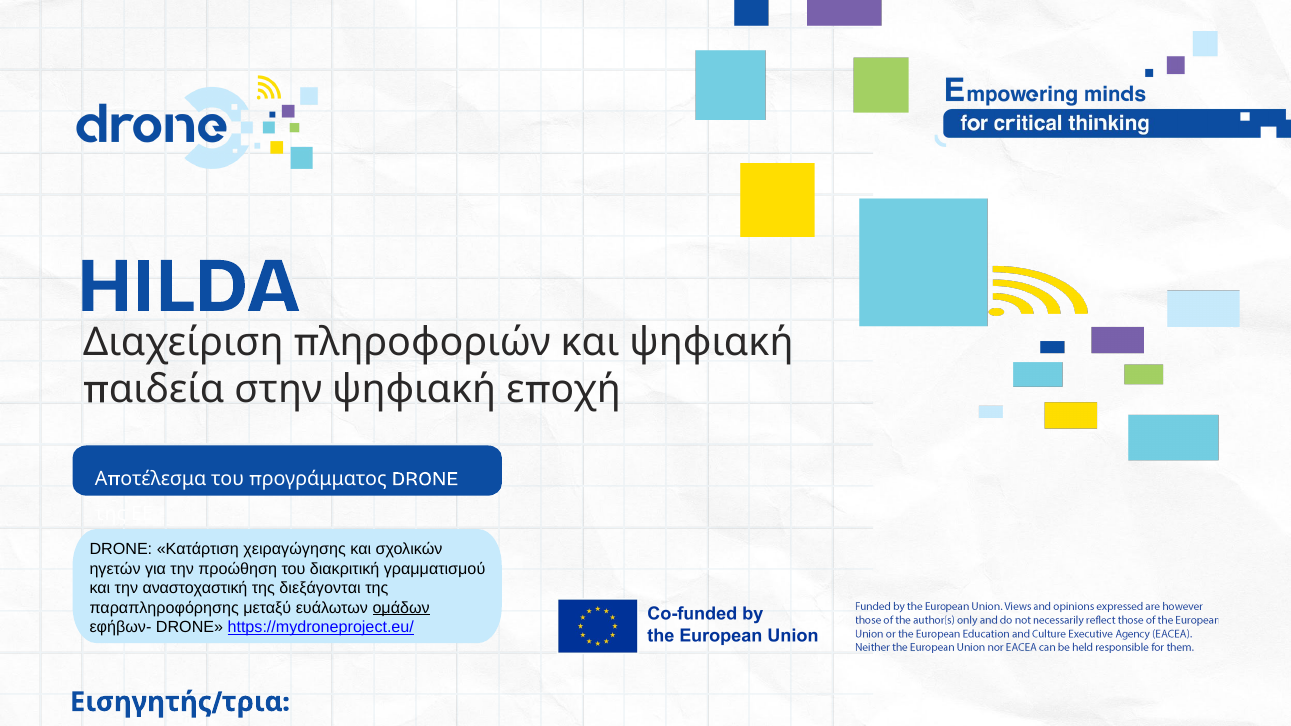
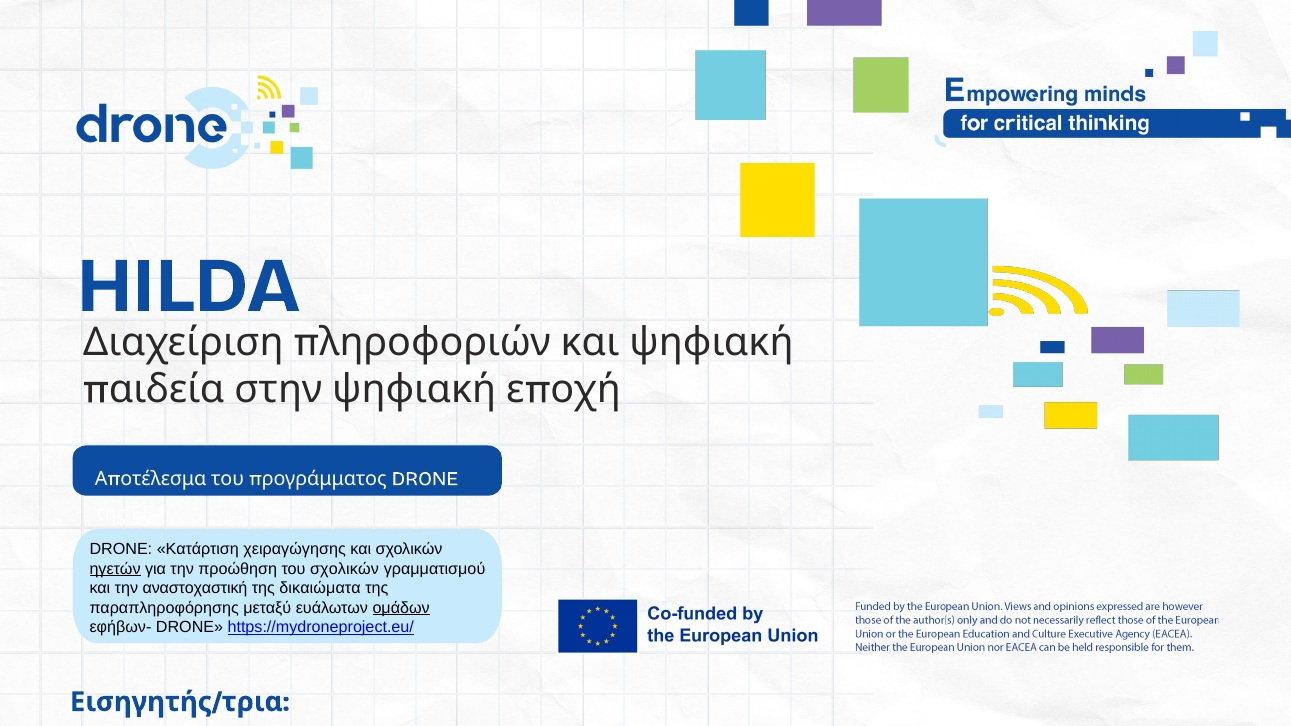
ηγετών underline: none -> present
του διακριτική: διακριτική -> σχολικών
διεξάγονται: διεξάγονται -> δικαιώματα
